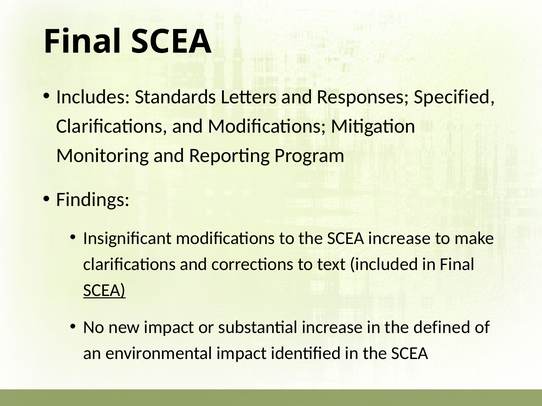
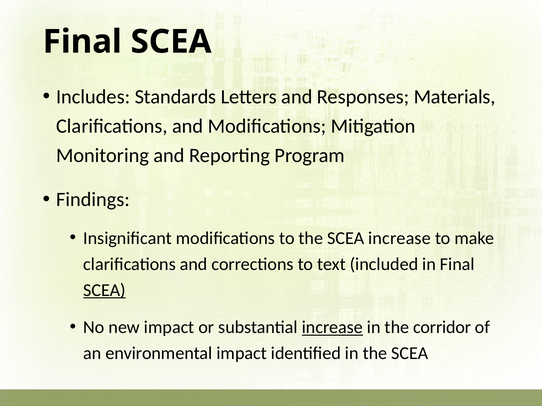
Specified: Specified -> Materials
increase at (332, 328) underline: none -> present
defined: defined -> corridor
